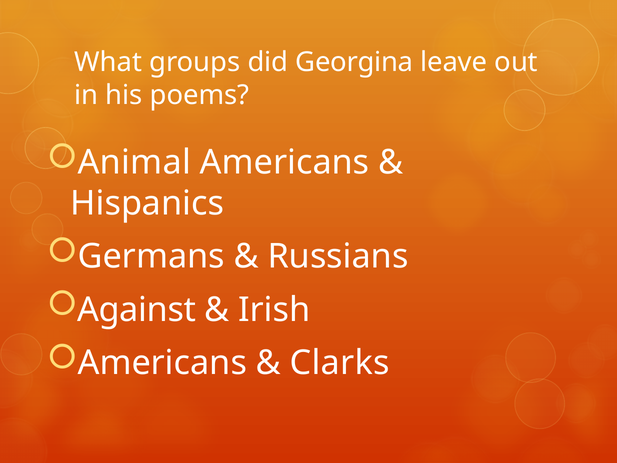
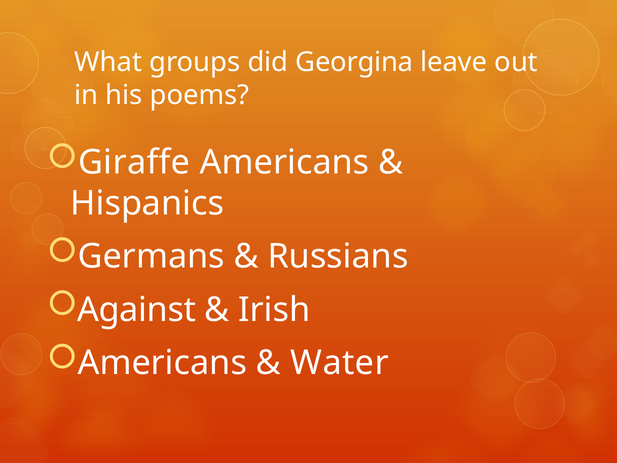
Animal: Animal -> Giraffe
Clarks: Clarks -> Water
